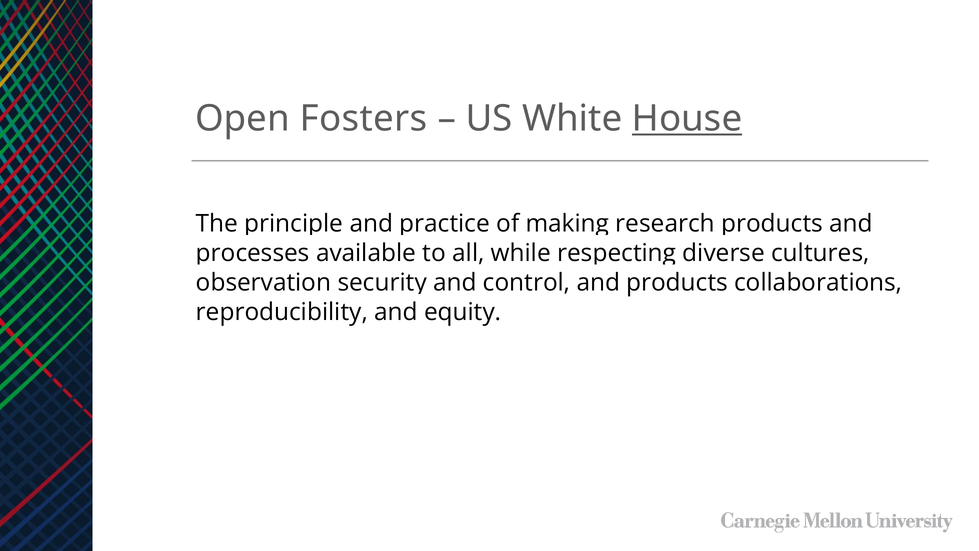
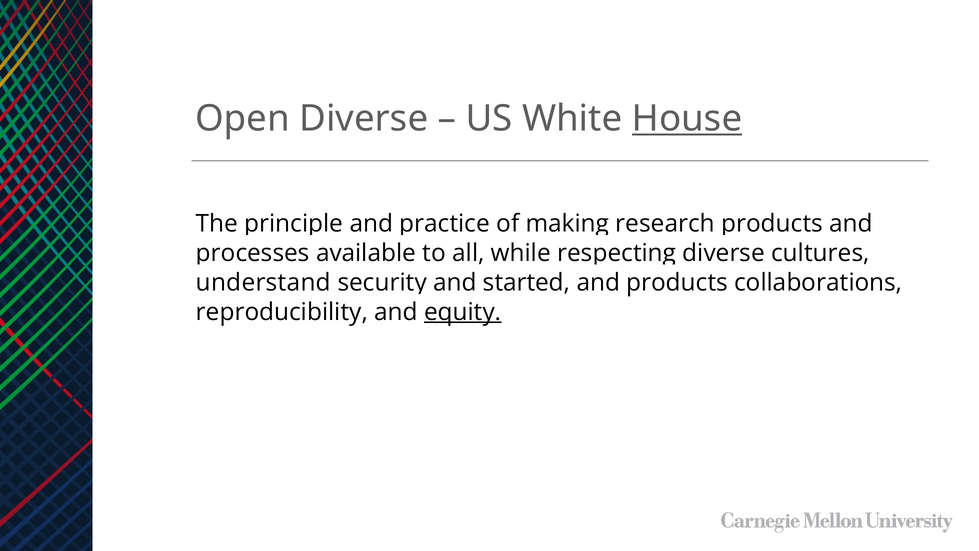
Open Fosters: Fosters -> Diverse
observation: observation -> understand
control: control -> started
equity underline: none -> present
